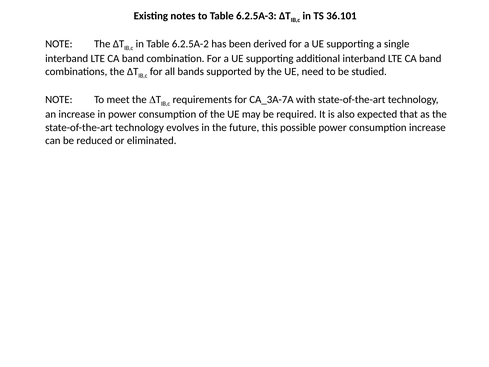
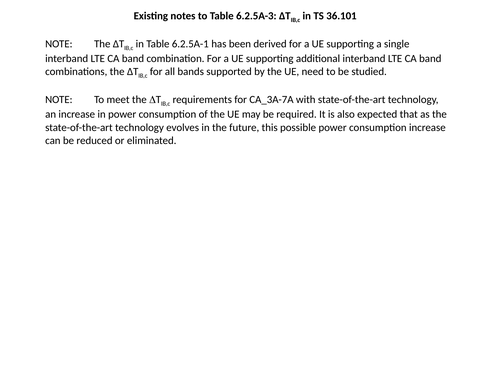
6.2.5A-2: 6.2.5A-2 -> 6.2.5A-1
